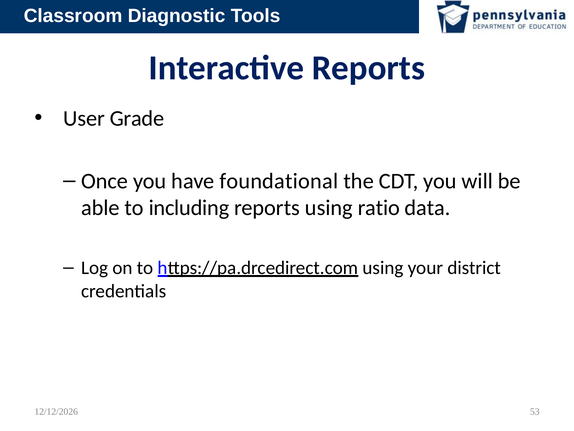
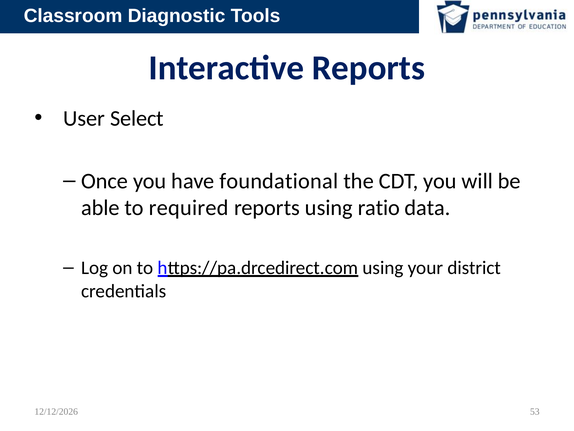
Grade: Grade -> Select
including: including -> required
